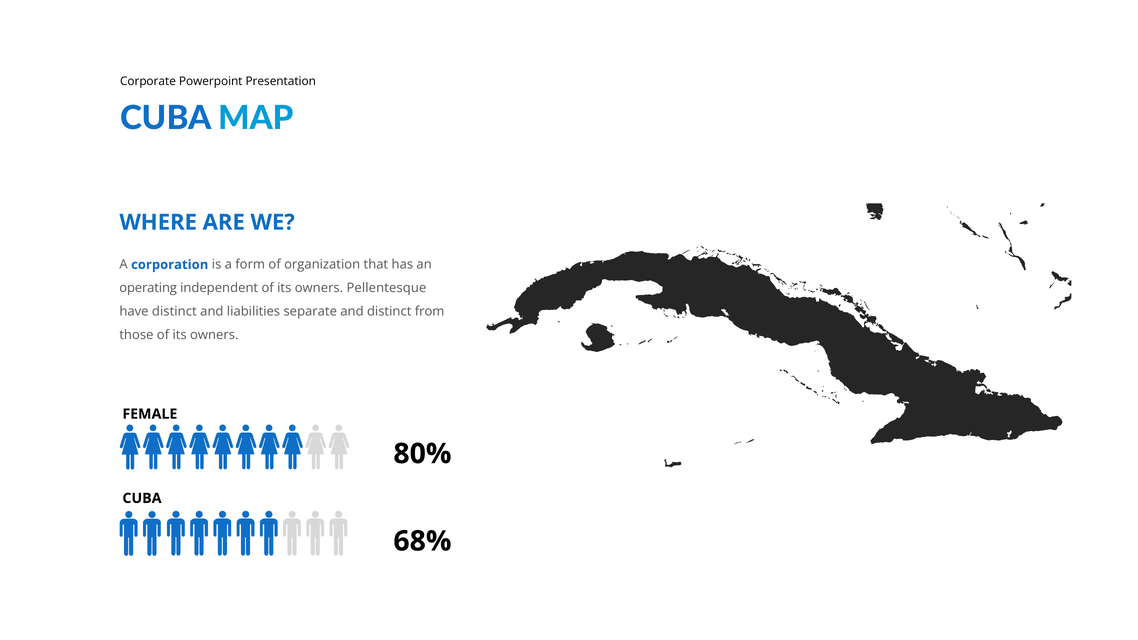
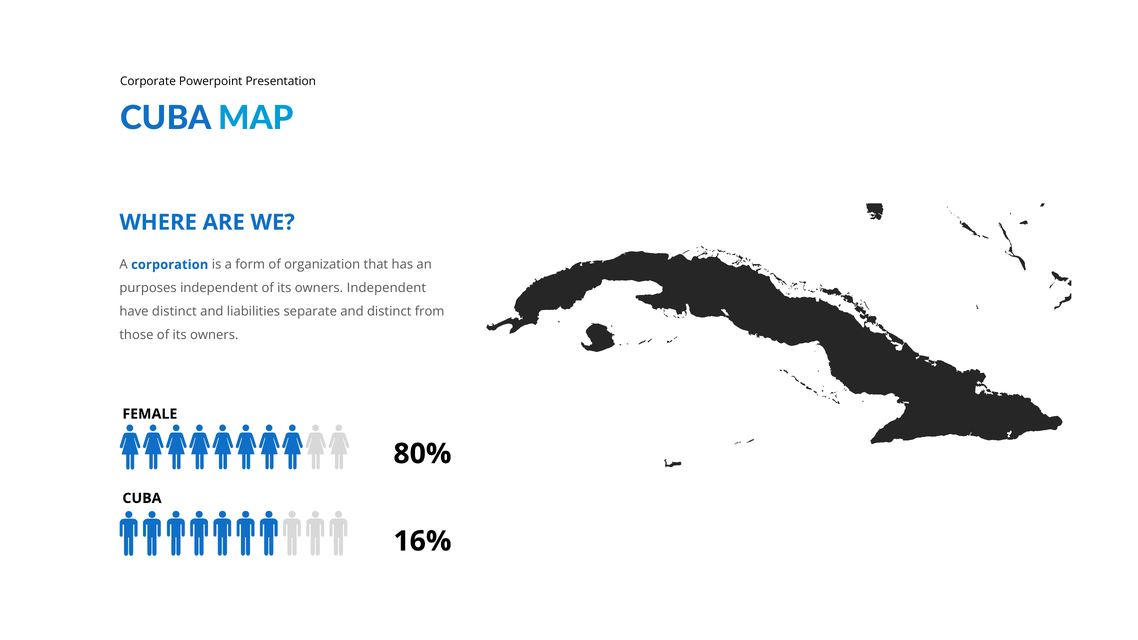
operating: operating -> purposes
owners Pellentesque: Pellentesque -> Independent
68%: 68% -> 16%
